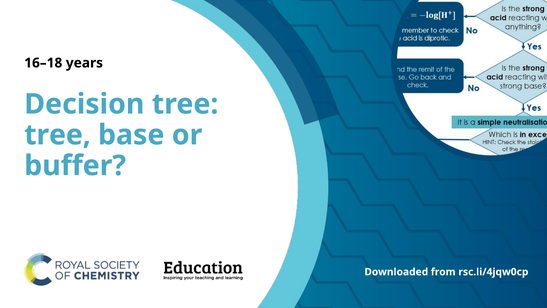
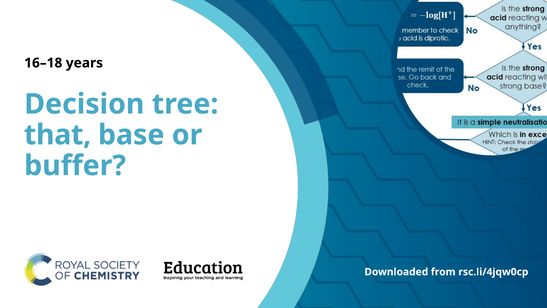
tree at (58, 135): tree -> that
